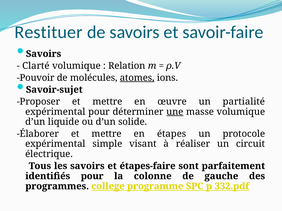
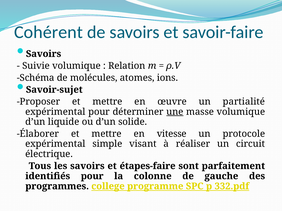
Restituer: Restituer -> Cohérent
Clarté: Clarté -> Suivie
Pouvoir: Pouvoir -> Schéma
atomes underline: present -> none
étapes: étapes -> vitesse
